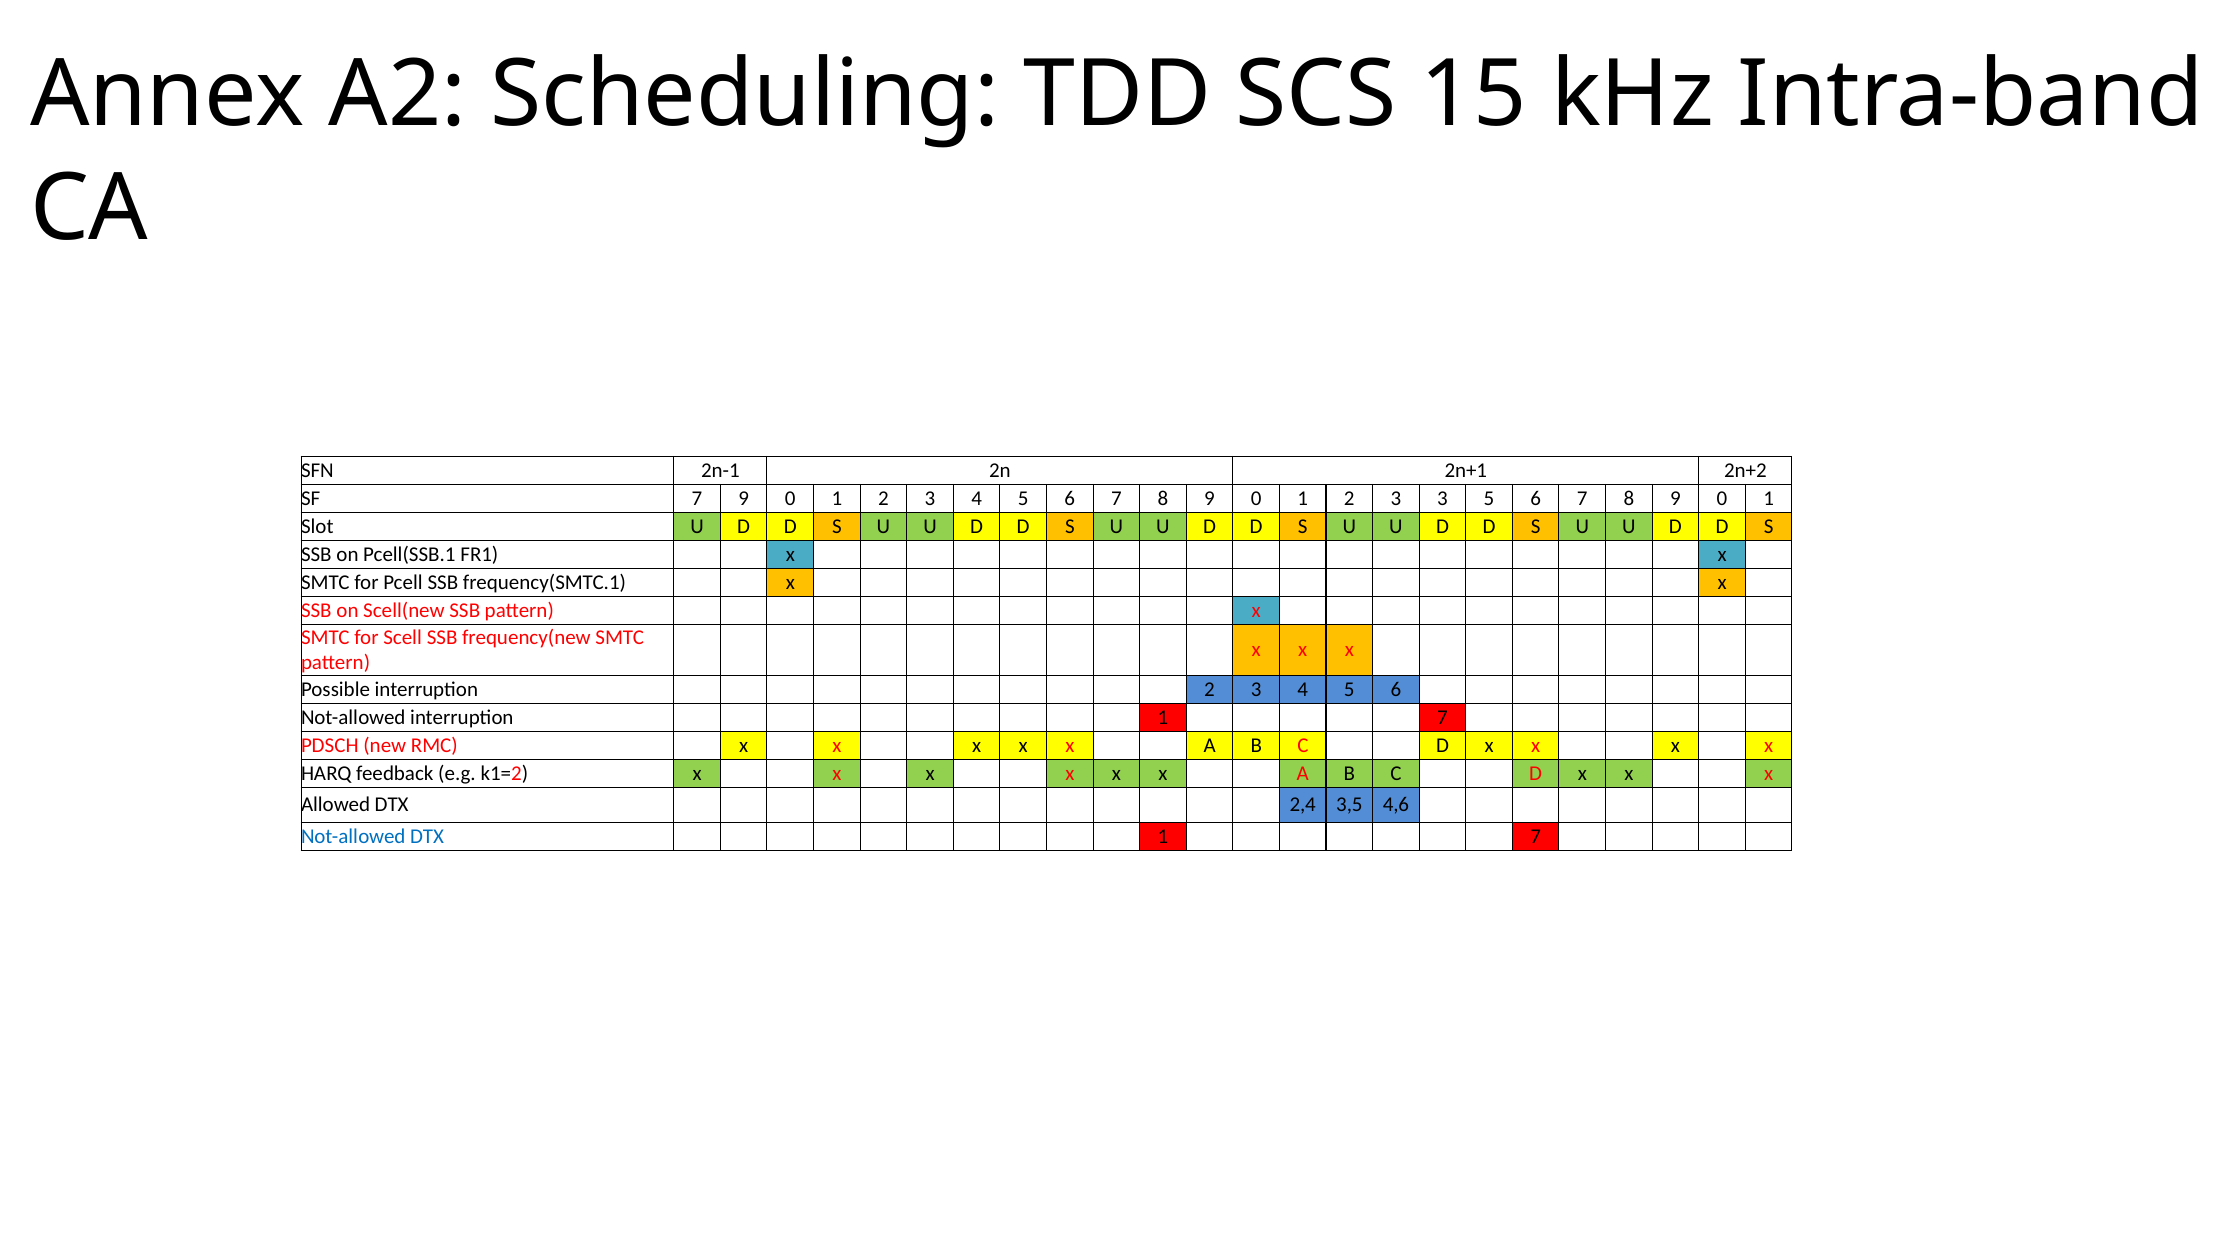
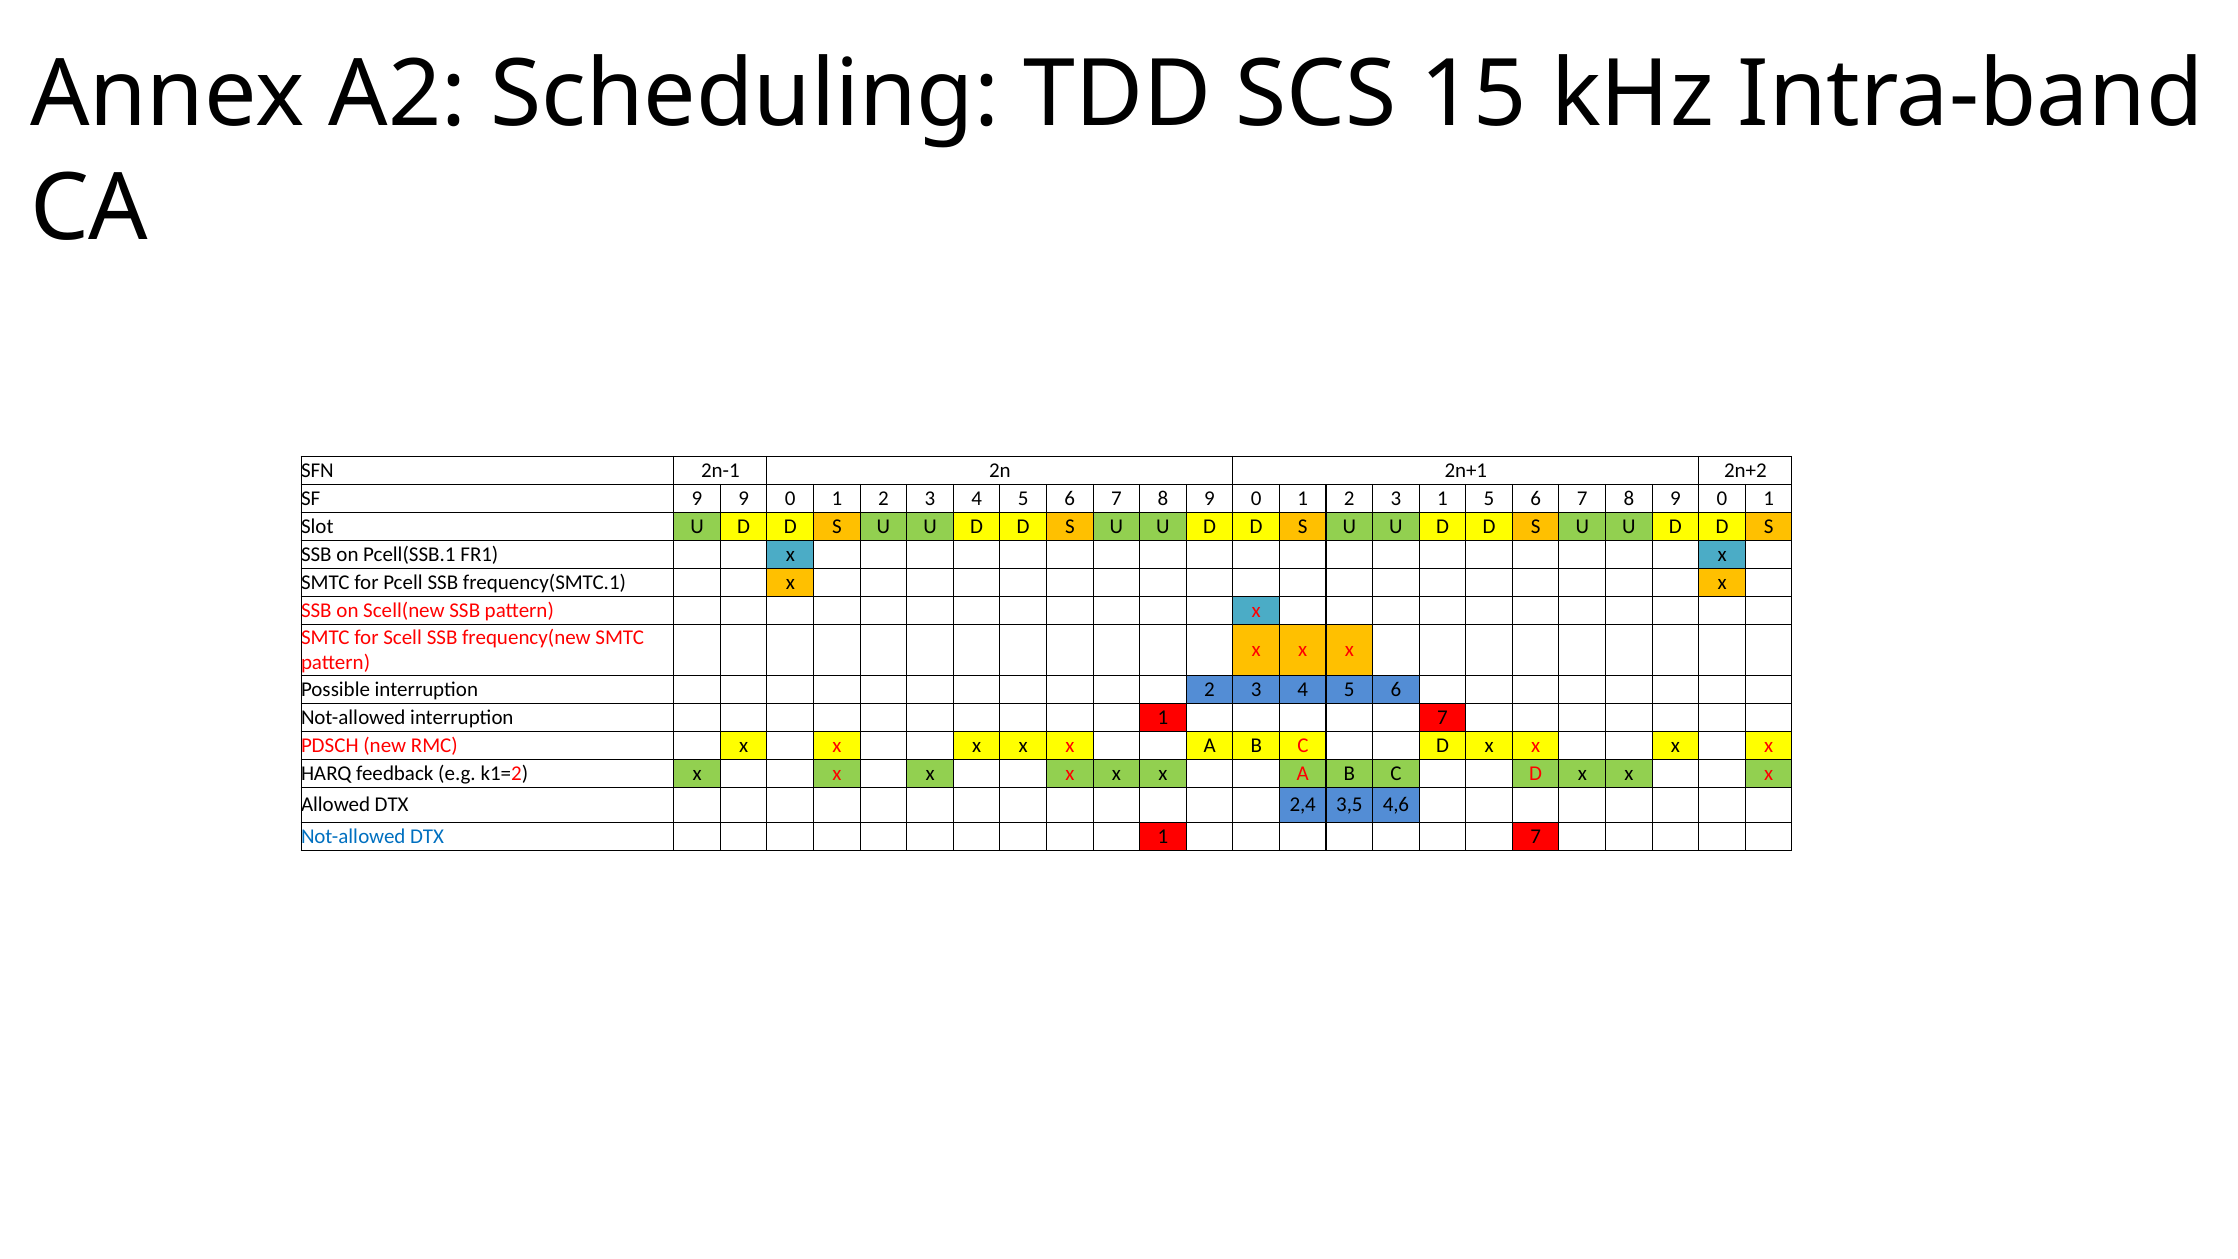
SF 7: 7 -> 9
3 3: 3 -> 1
